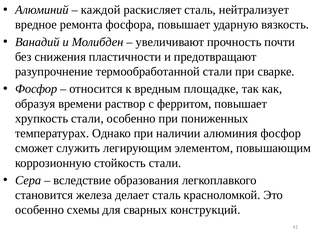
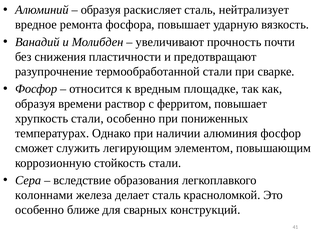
каждой at (101, 10): каждой -> образуя
становится: становится -> колоннами
схемы: схемы -> ближе
